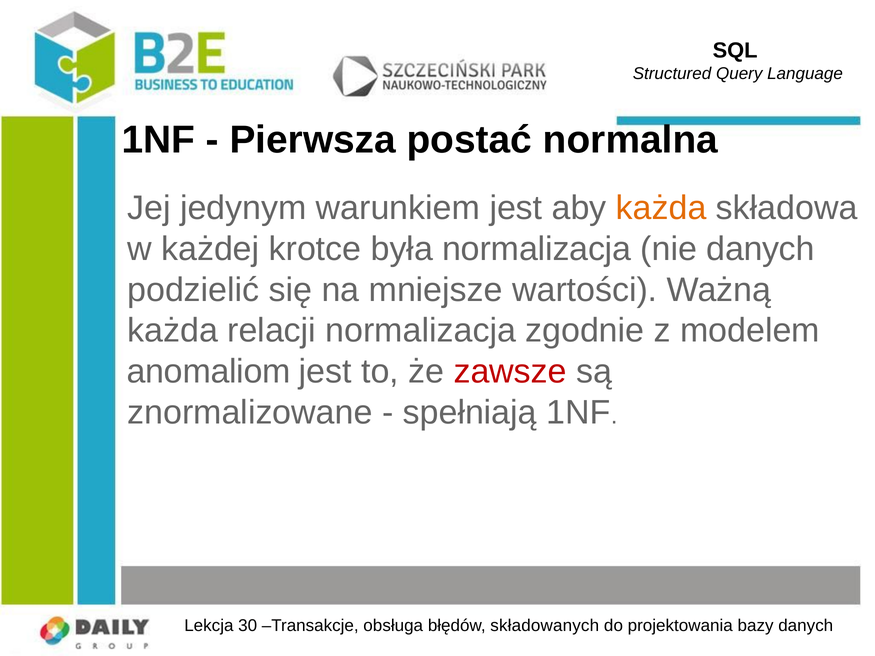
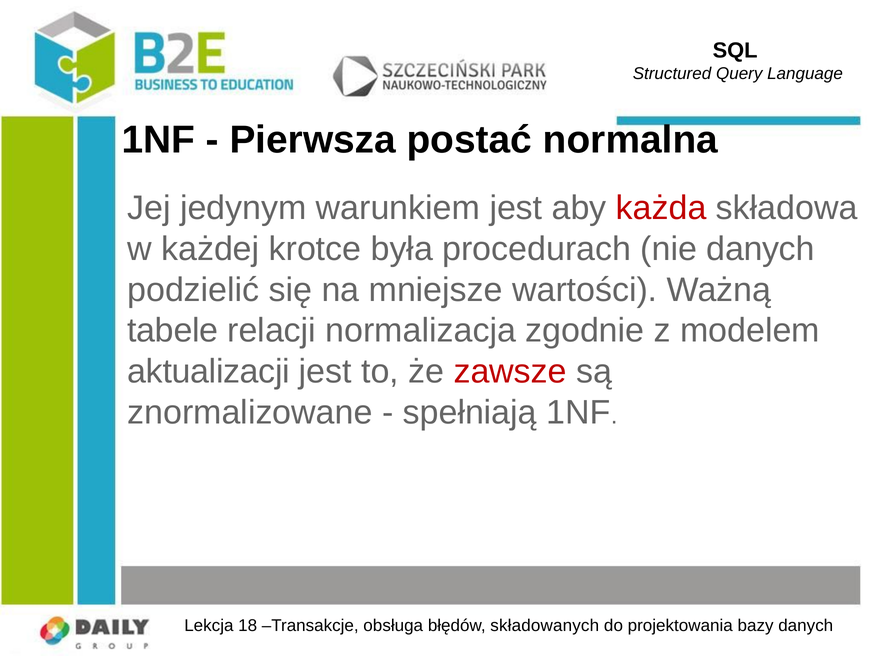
każda at (661, 208) colour: orange -> red
była normalizacja: normalizacja -> procedurach
każda at (173, 331): każda -> tabele
anomaliom: anomaliom -> aktualizacji
30: 30 -> 18
